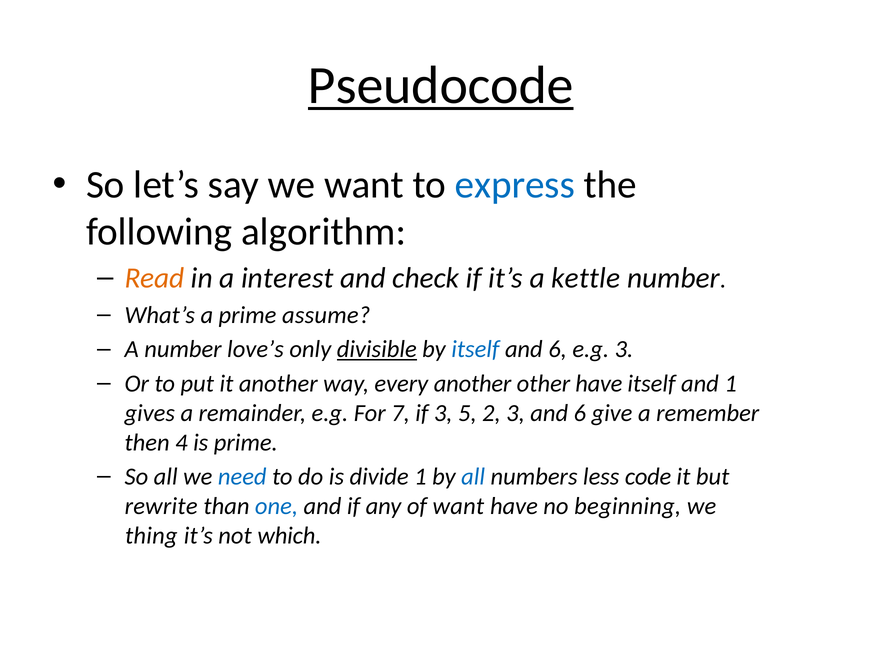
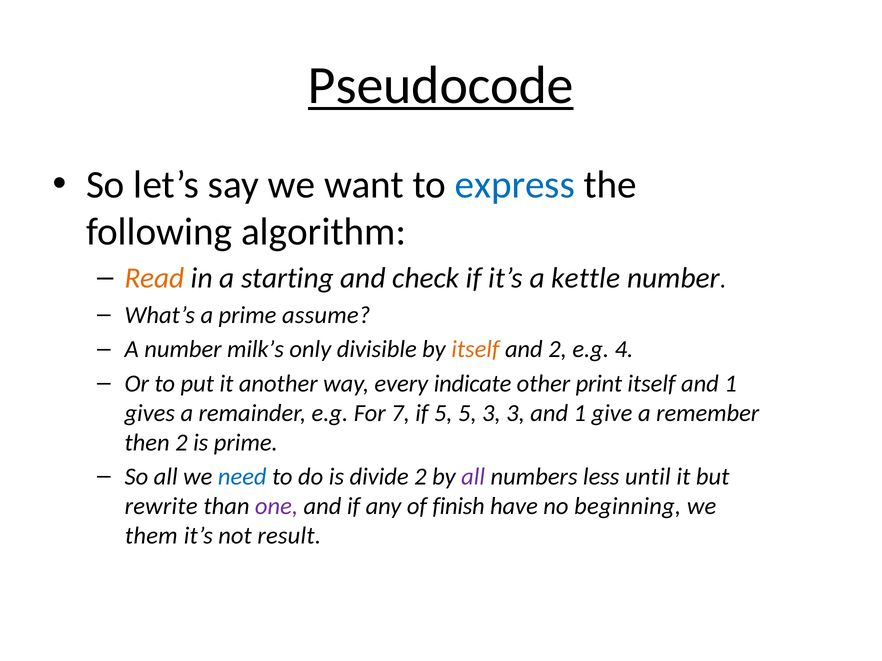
interest: interest -> starting
love’s: love’s -> milk’s
divisible underline: present -> none
itself at (475, 350) colour: blue -> orange
6 at (558, 350): 6 -> 2
e.g 3: 3 -> 4
every another: another -> indicate
other have: have -> print
if 3: 3 -> 5
5 2: 2 -> 3
3 and 6: 6 -> 1
then 4: 4 -> 2
divide 1: 1 -> 2
all at (473, 477) colour: blue -> purple
code: code -> until
one colour: blue -> purple
of want: want -> finish
thing: thing -> them
which: which -> result
